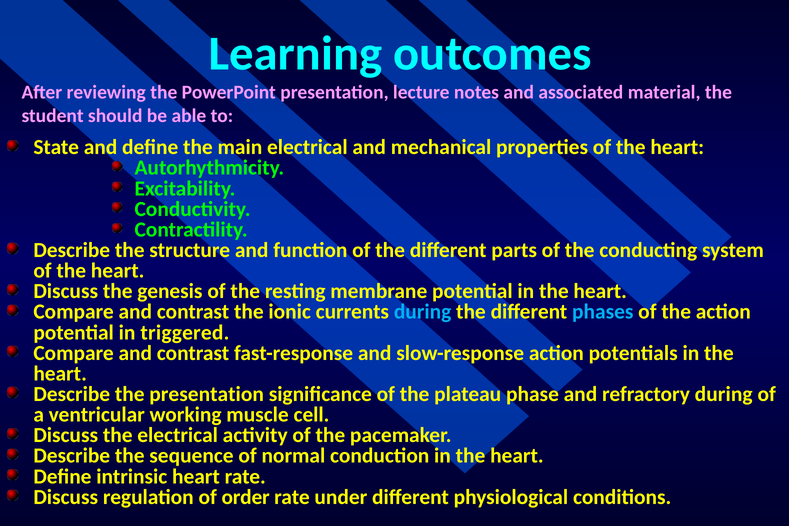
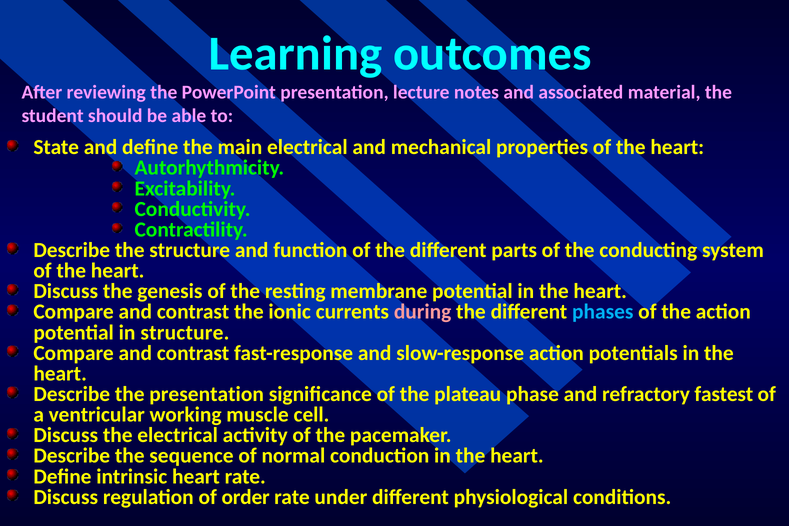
during at (423, 312) colour: light blue -> pink
in triggered: triggered -> structure
refractory during: during -> fastest
